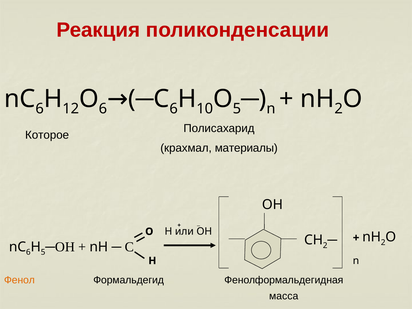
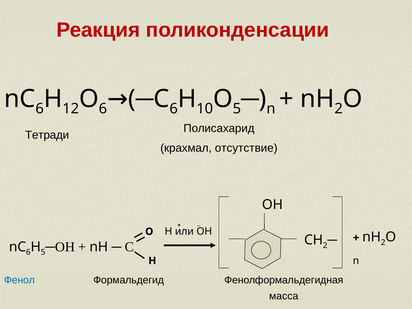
Которое: Которое -> Тетради
материалы: материалы -> отсутствие
Фенол colour: orange -> blue
